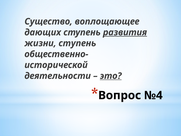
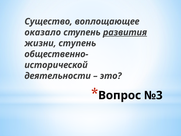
дающих: дающих -> оказало
это underline: present -> none
№4: №4 -> №3
